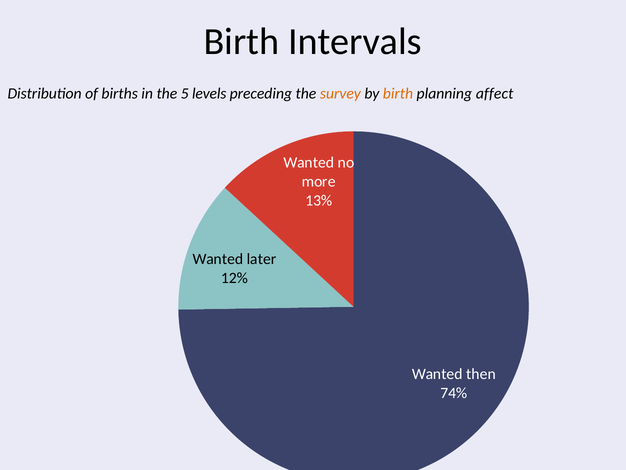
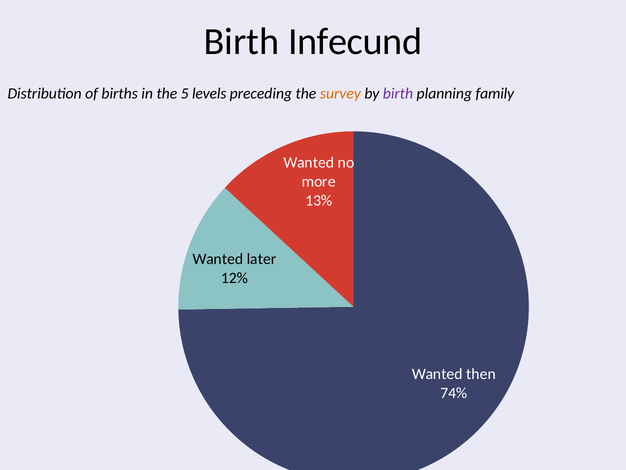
Intervals: Intervals -> Infecund
birth at (398, 94) colour: orange -> purple
affect: affect -> family
